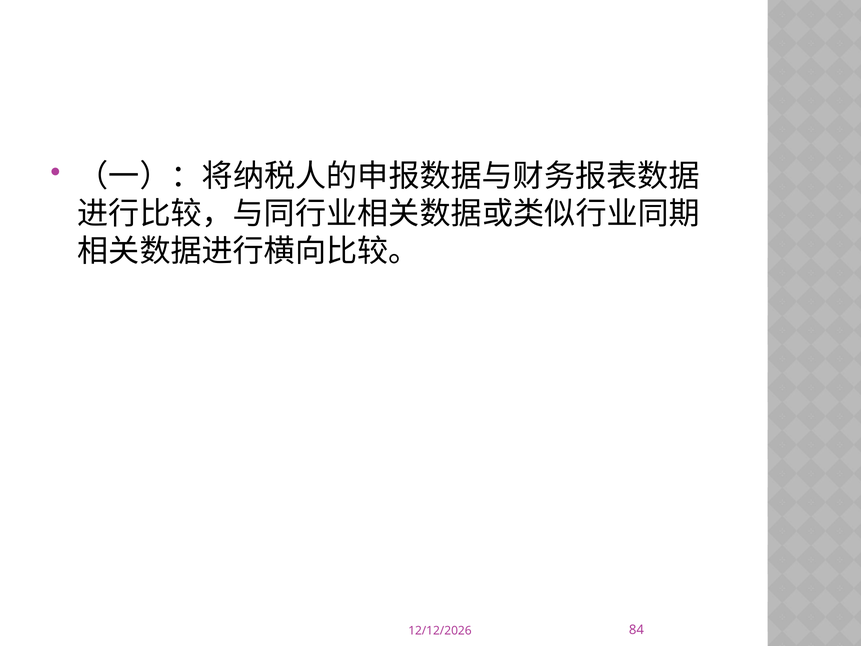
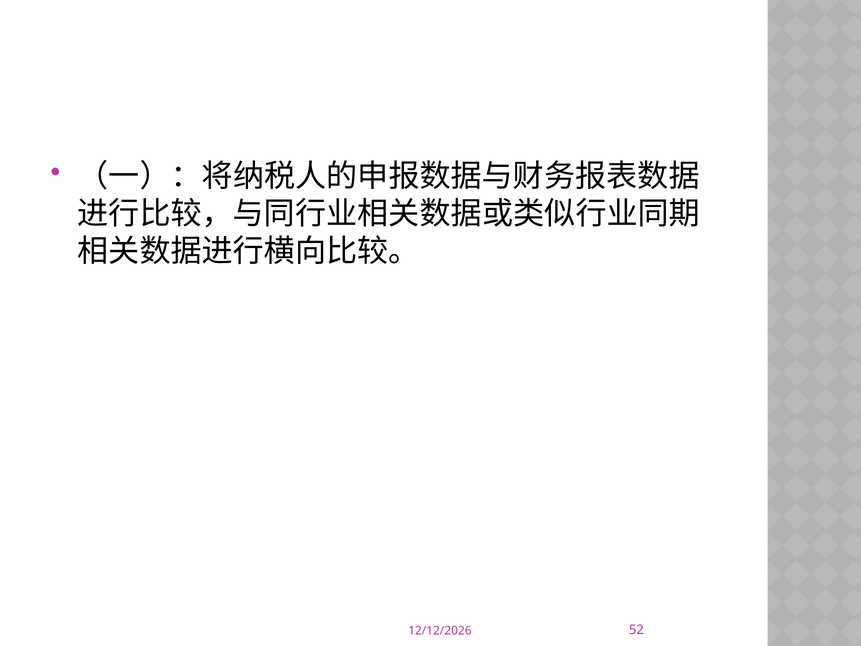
84: 84 -> 52
